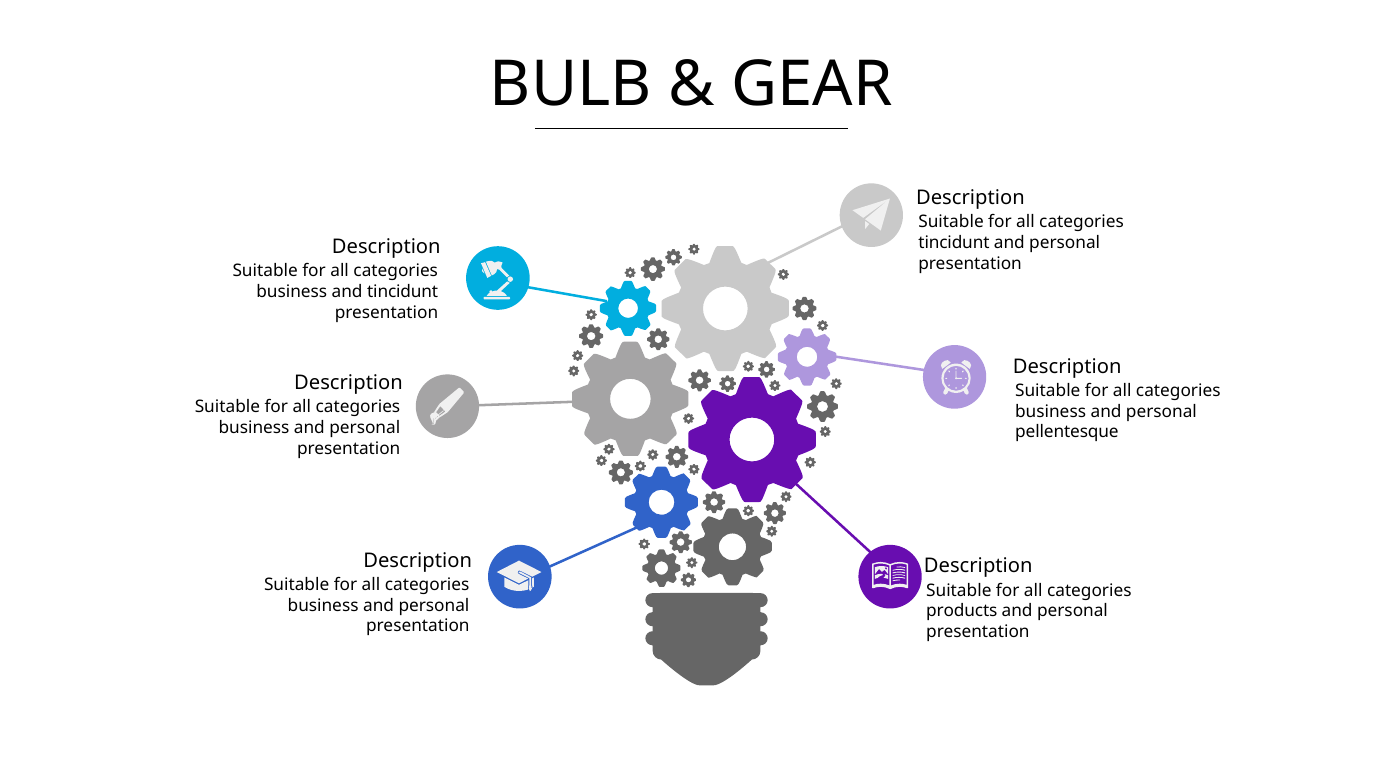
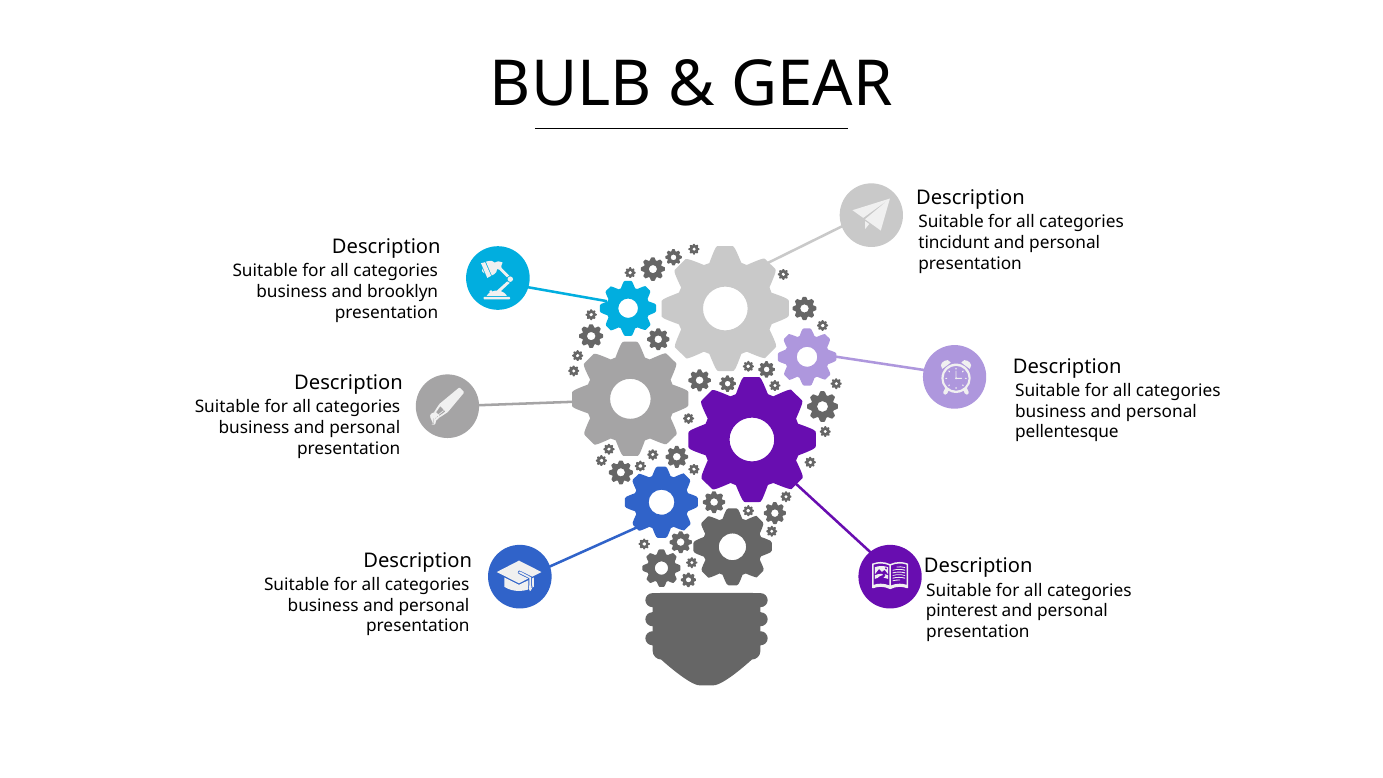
and tincidunt: tincidunt -> brooklyn
products: products -> pinterest
